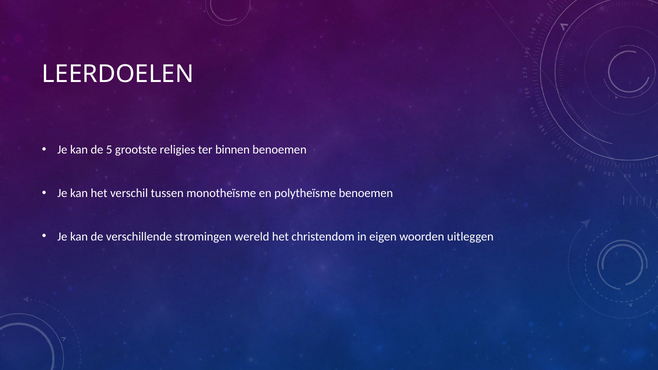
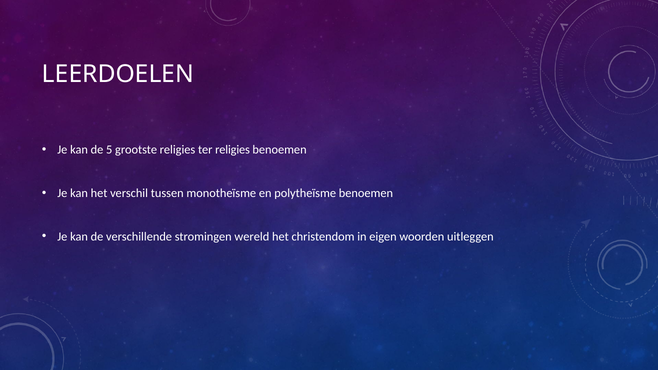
ter binnen: binnen -> religies
